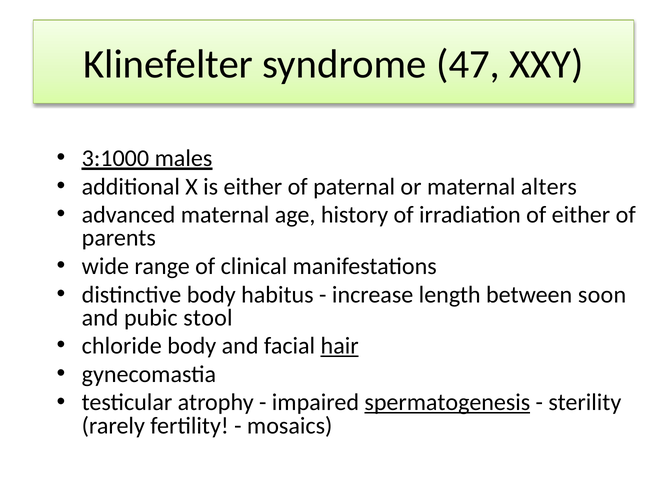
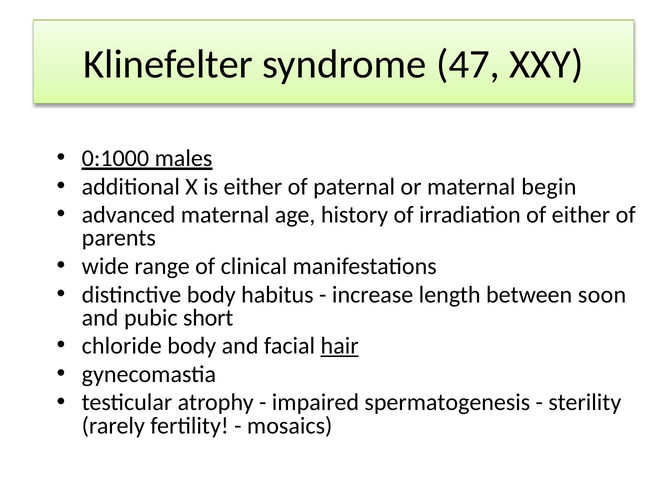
3:1000: 3:1000 -> 0:1000
alters: alters -> begin
stool: stool -> short
spermatogenesis underline: present -> none
